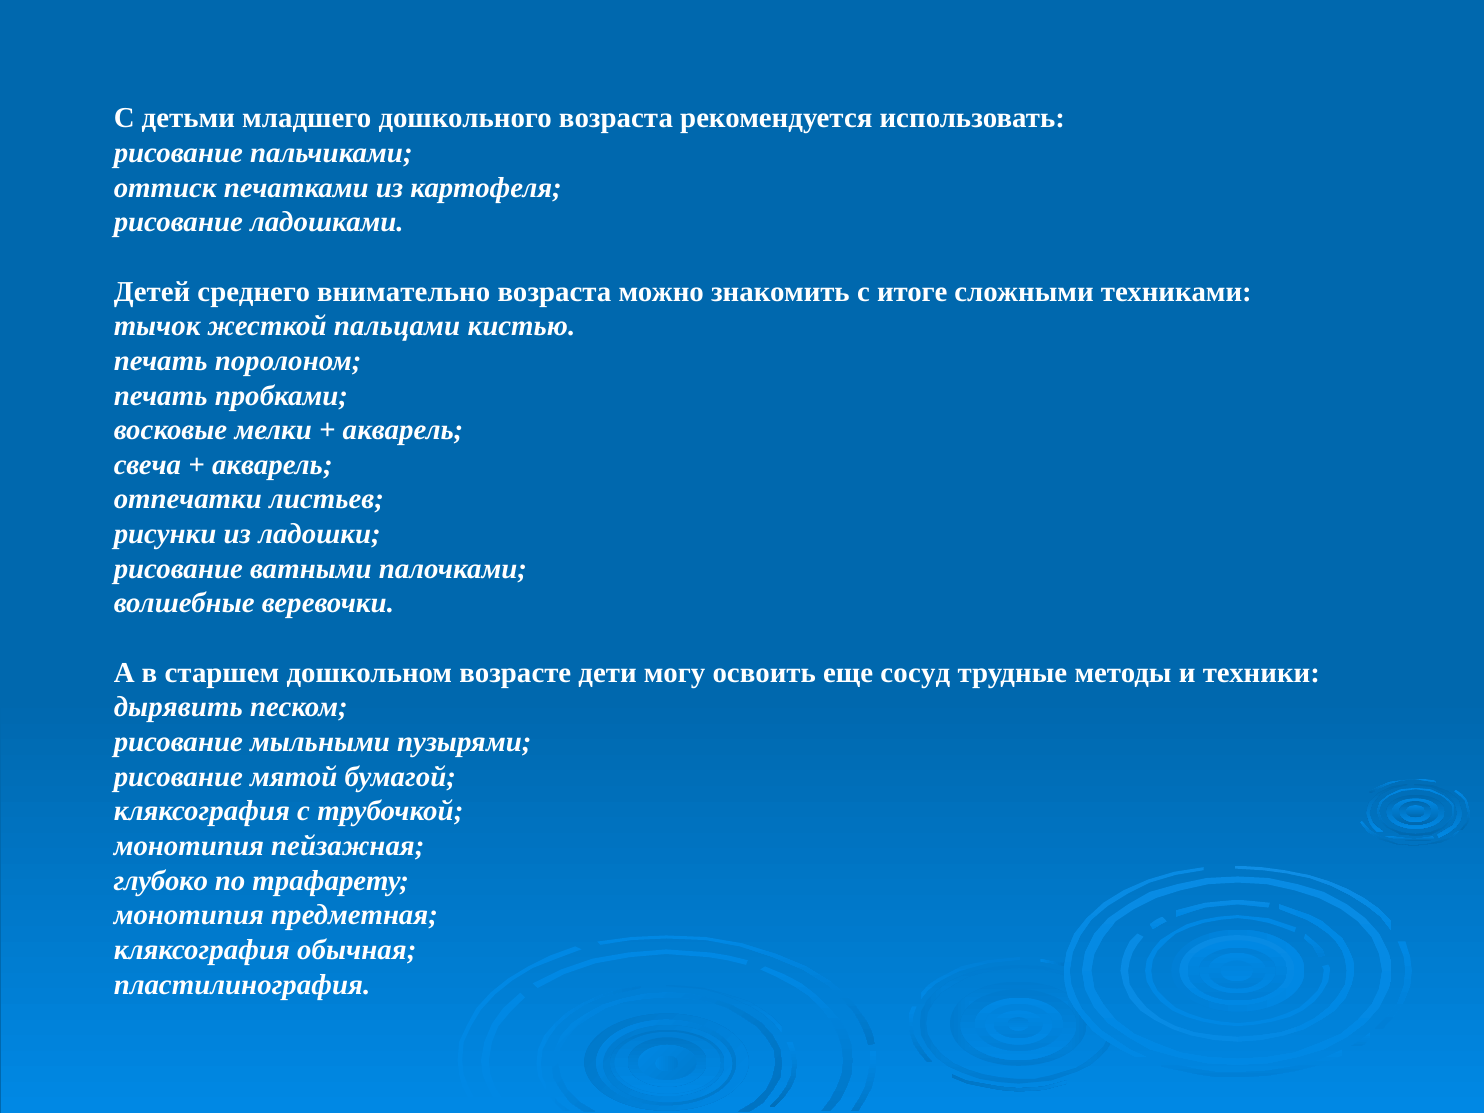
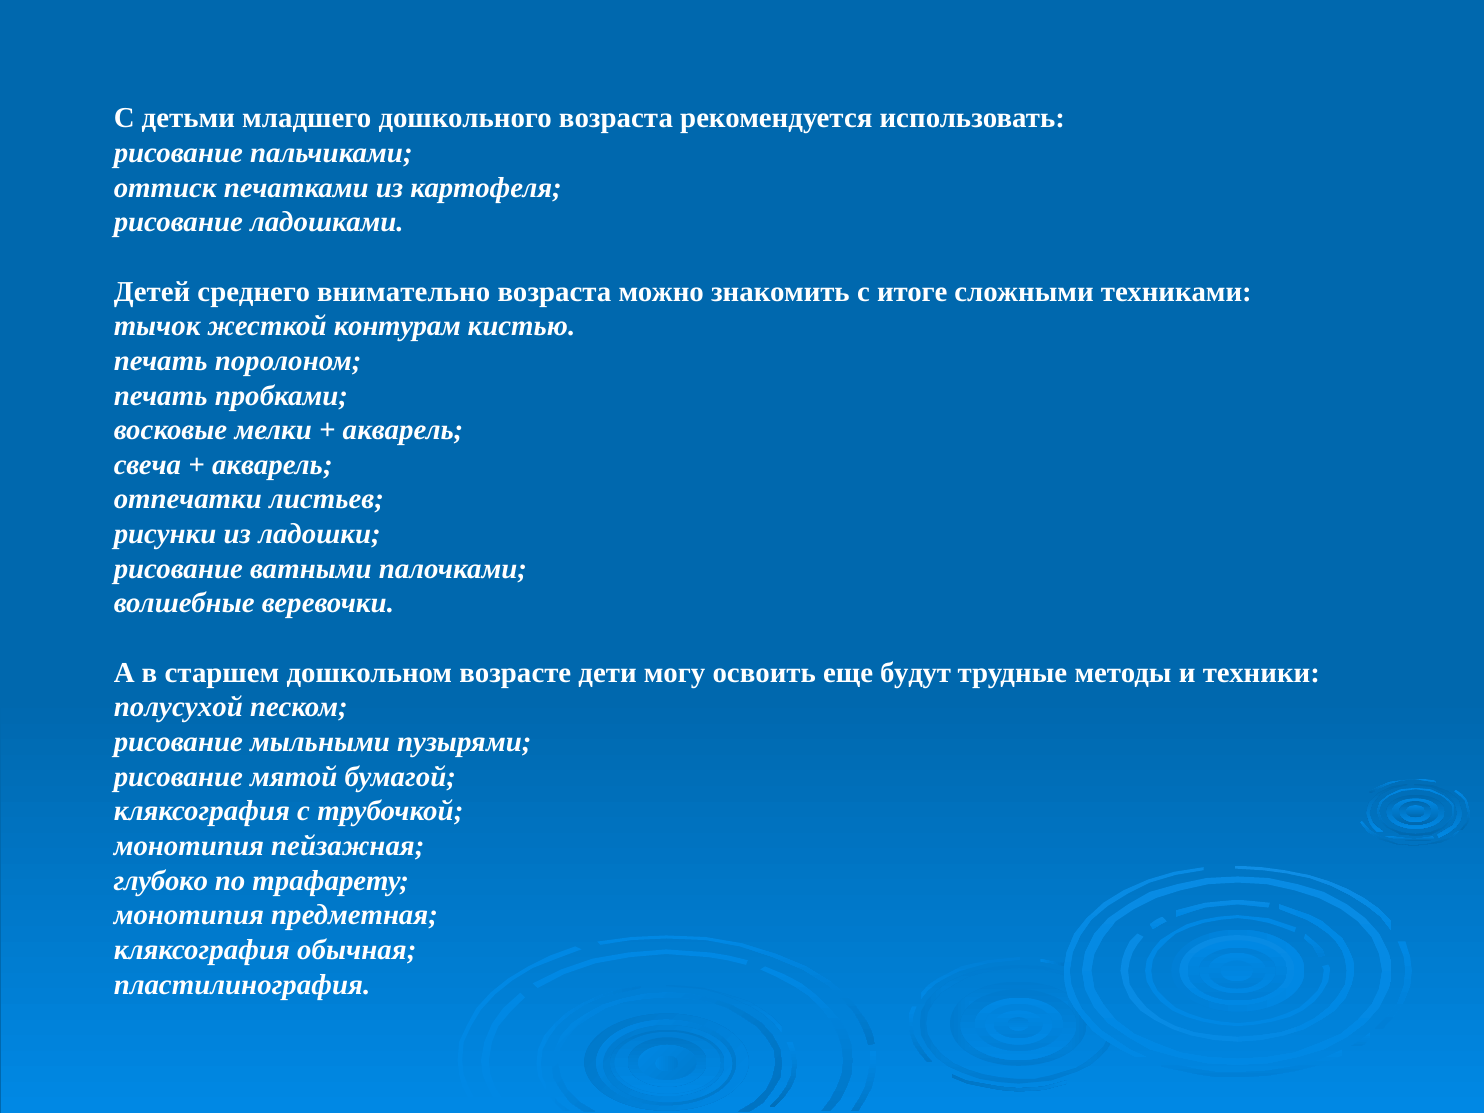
пальцами: пальцами -> контурам
сосуд: сосуд -> будут
дырявить: дырявить -> полусухой
